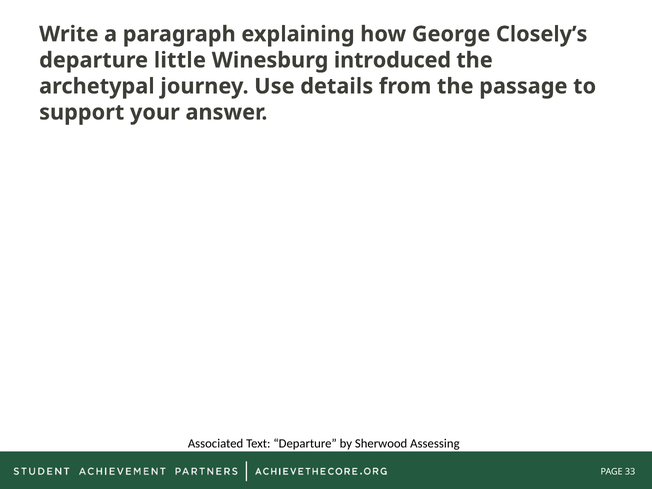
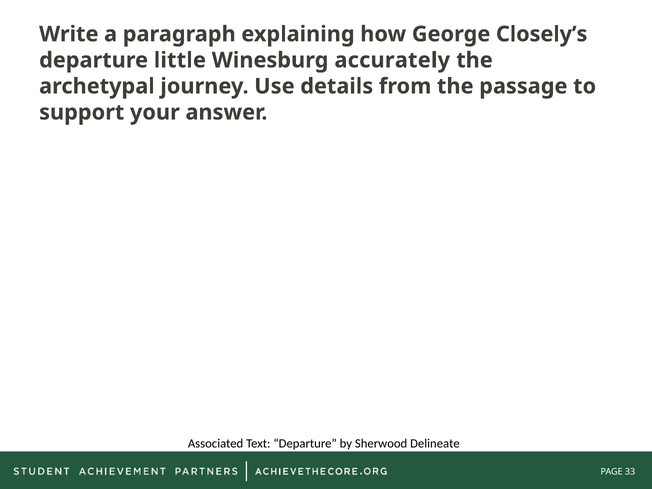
introduced: introduced -> accurately
Assessing: Assessing -> Delineate
